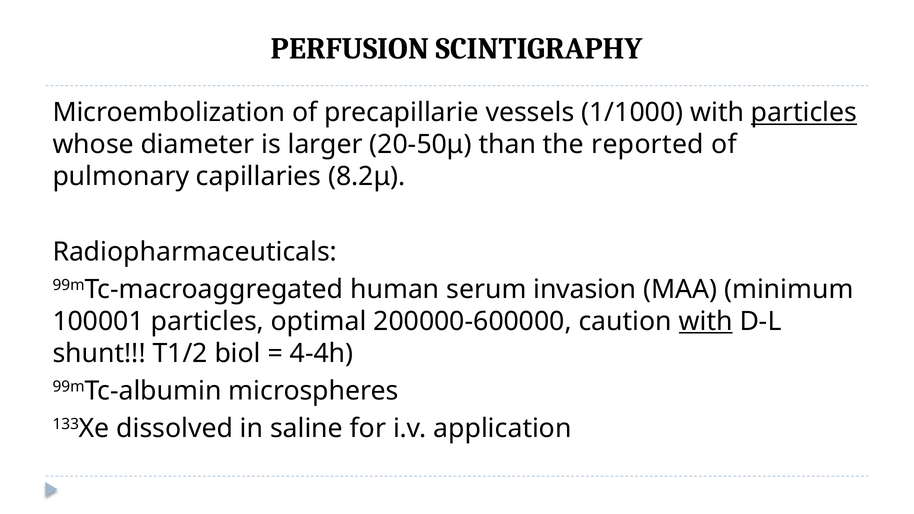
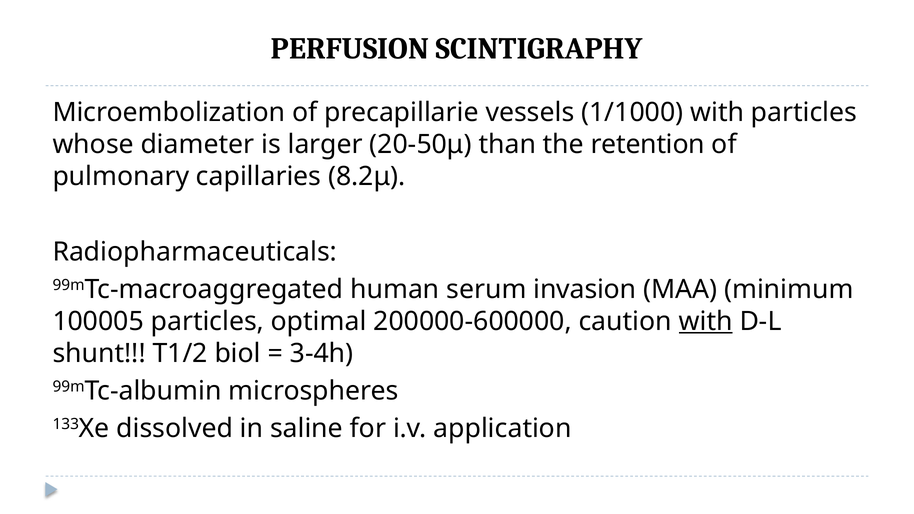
particles at (804, 113) underline: present -> none
reported: reported -> retention
100001: 100001 -> 100005
4-4h: 4-4h -> 3-4h
